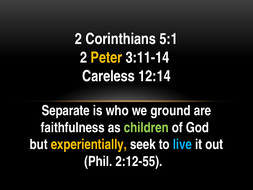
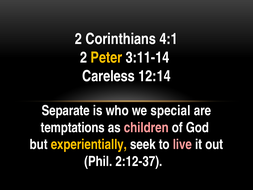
5:1: 5:1 -> 4:1
ground: ground -> special
faithfulness: faithfulness -> temptations
children colour: light green -> pink
live colour: light blue -> pink
2:12-55: 2:12-55 -> 2:12-37
